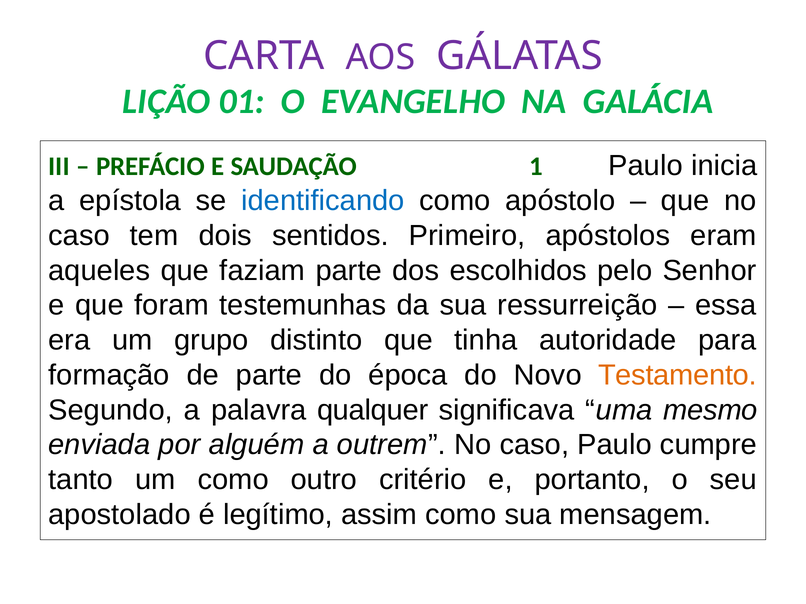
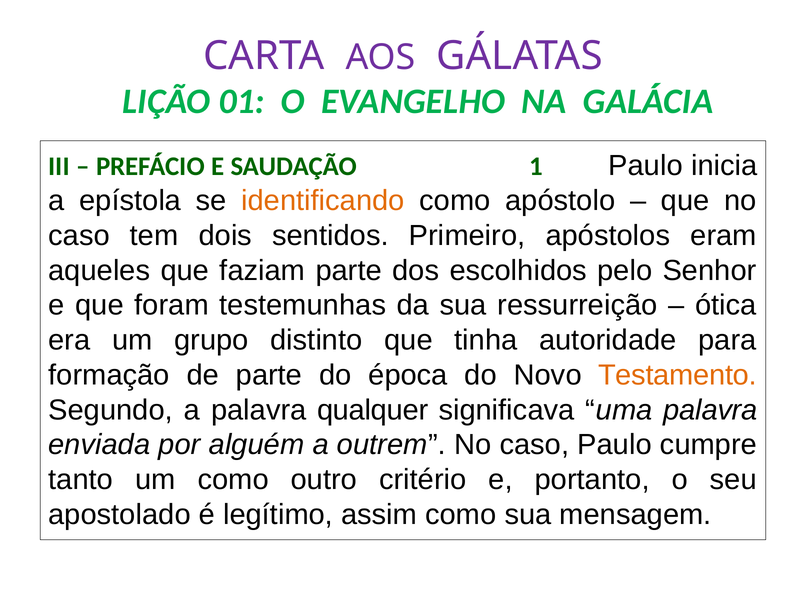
identificando colour: blue -> orange
essa: essa -> ótica
uma mesmo: mesmo -> palavra
